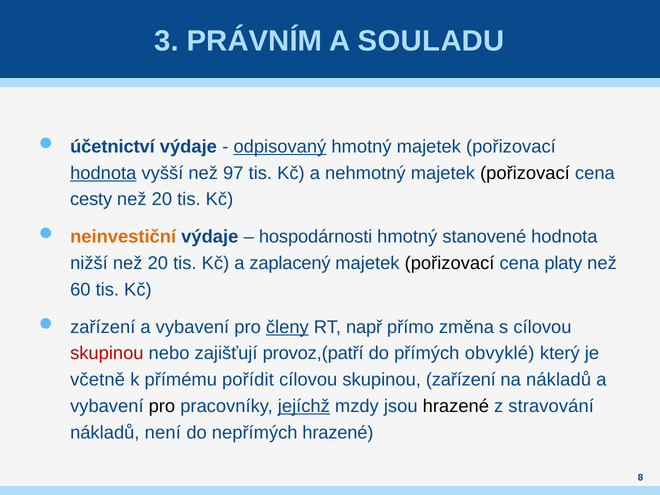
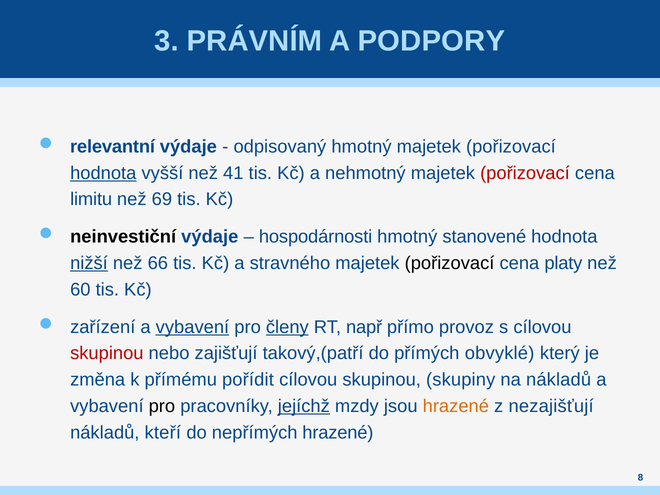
SOULADU: SOULADU -> PODPORY
účetnictví: účetnictví -> relevantní
odpisovaný underline: present -> none
97: 97 -> 41
pořizovací at (525, 173) colour: black -> red
cesty: cesty -> limitu
20 at (162, 199): 20 -> 69
neinvestiční colour: orange -> black
nižší underline: none -> present
20 at (158, 263): 20 -> 66
zaplacený: zaplacený -> stravného
vybavení at (192, 327) underline: none -> present
změna: změna -> provoz
provoz,(patří: provoz,(patří -> takový,(patří
včetně: včetně -> změna
skupinou zařízení: zařízení -> skupiny
hrazené at (456, 406) colour: black -> orange
stravování: stravování -> nezajišťují
není: není -> kteří
